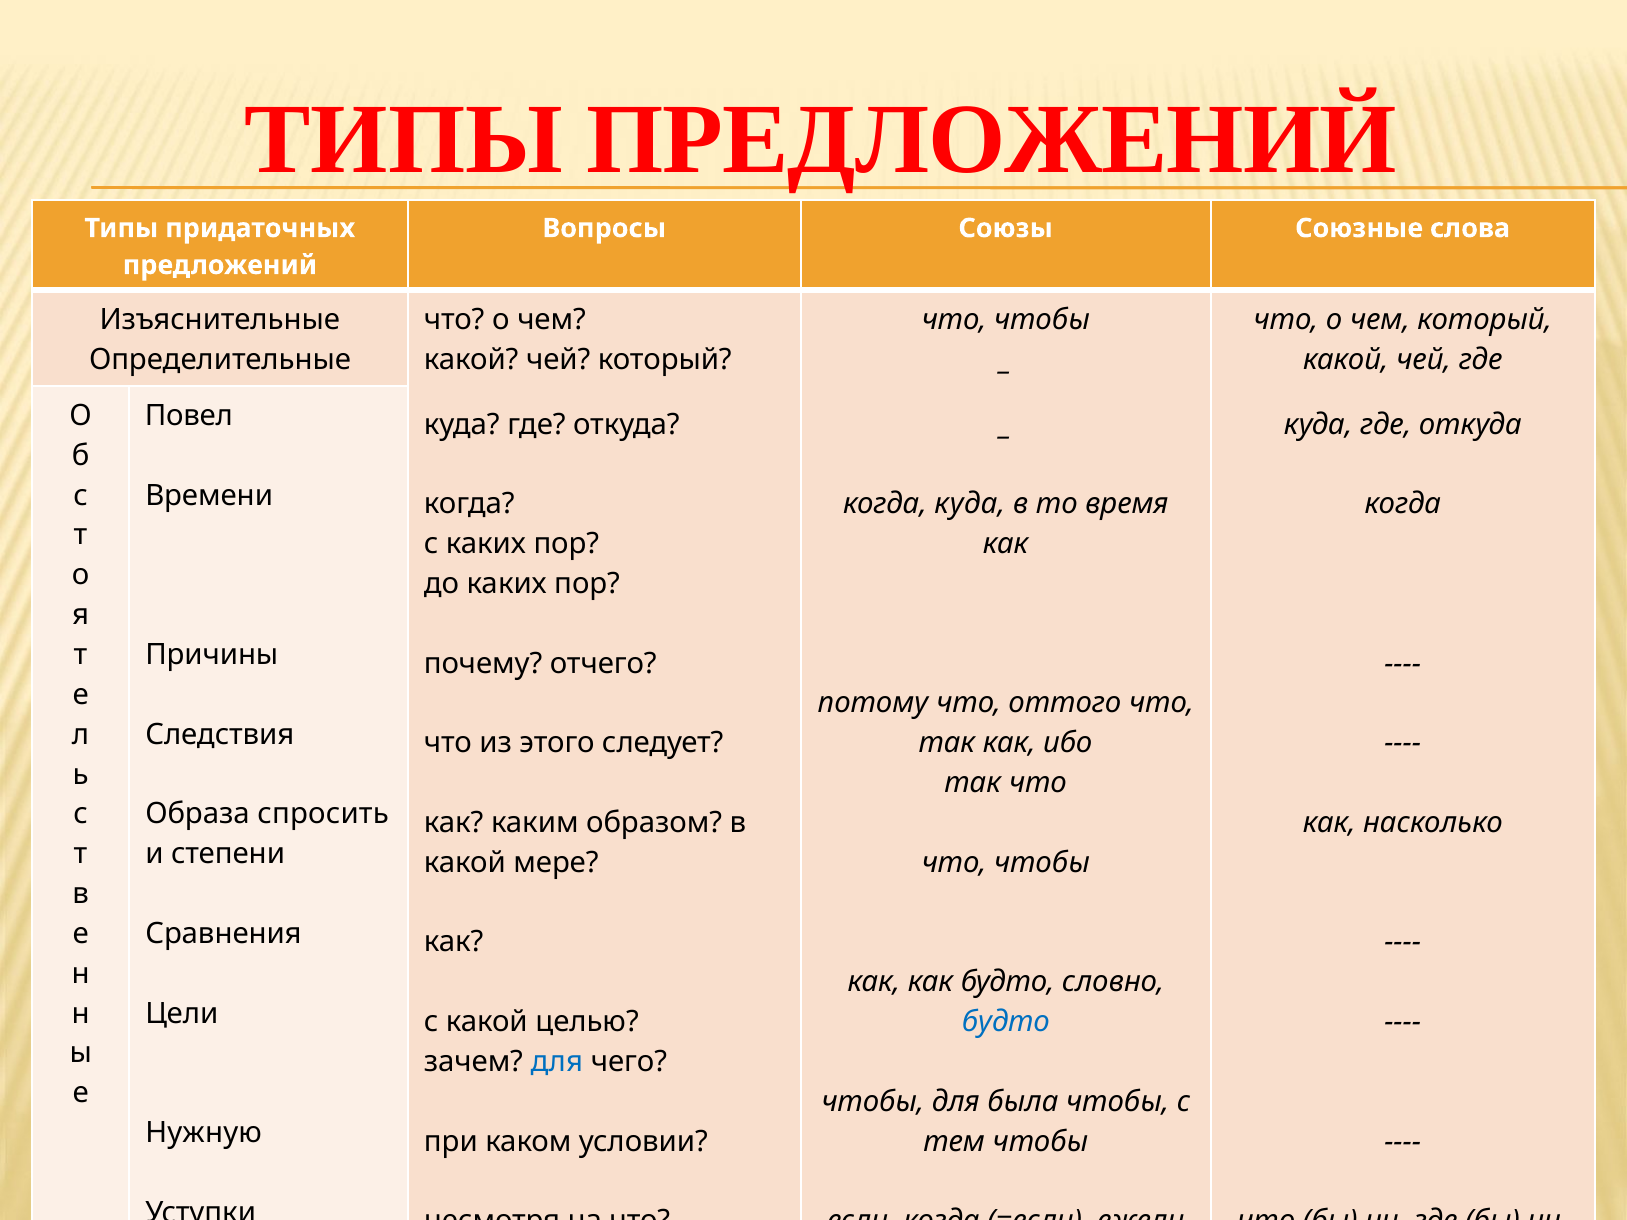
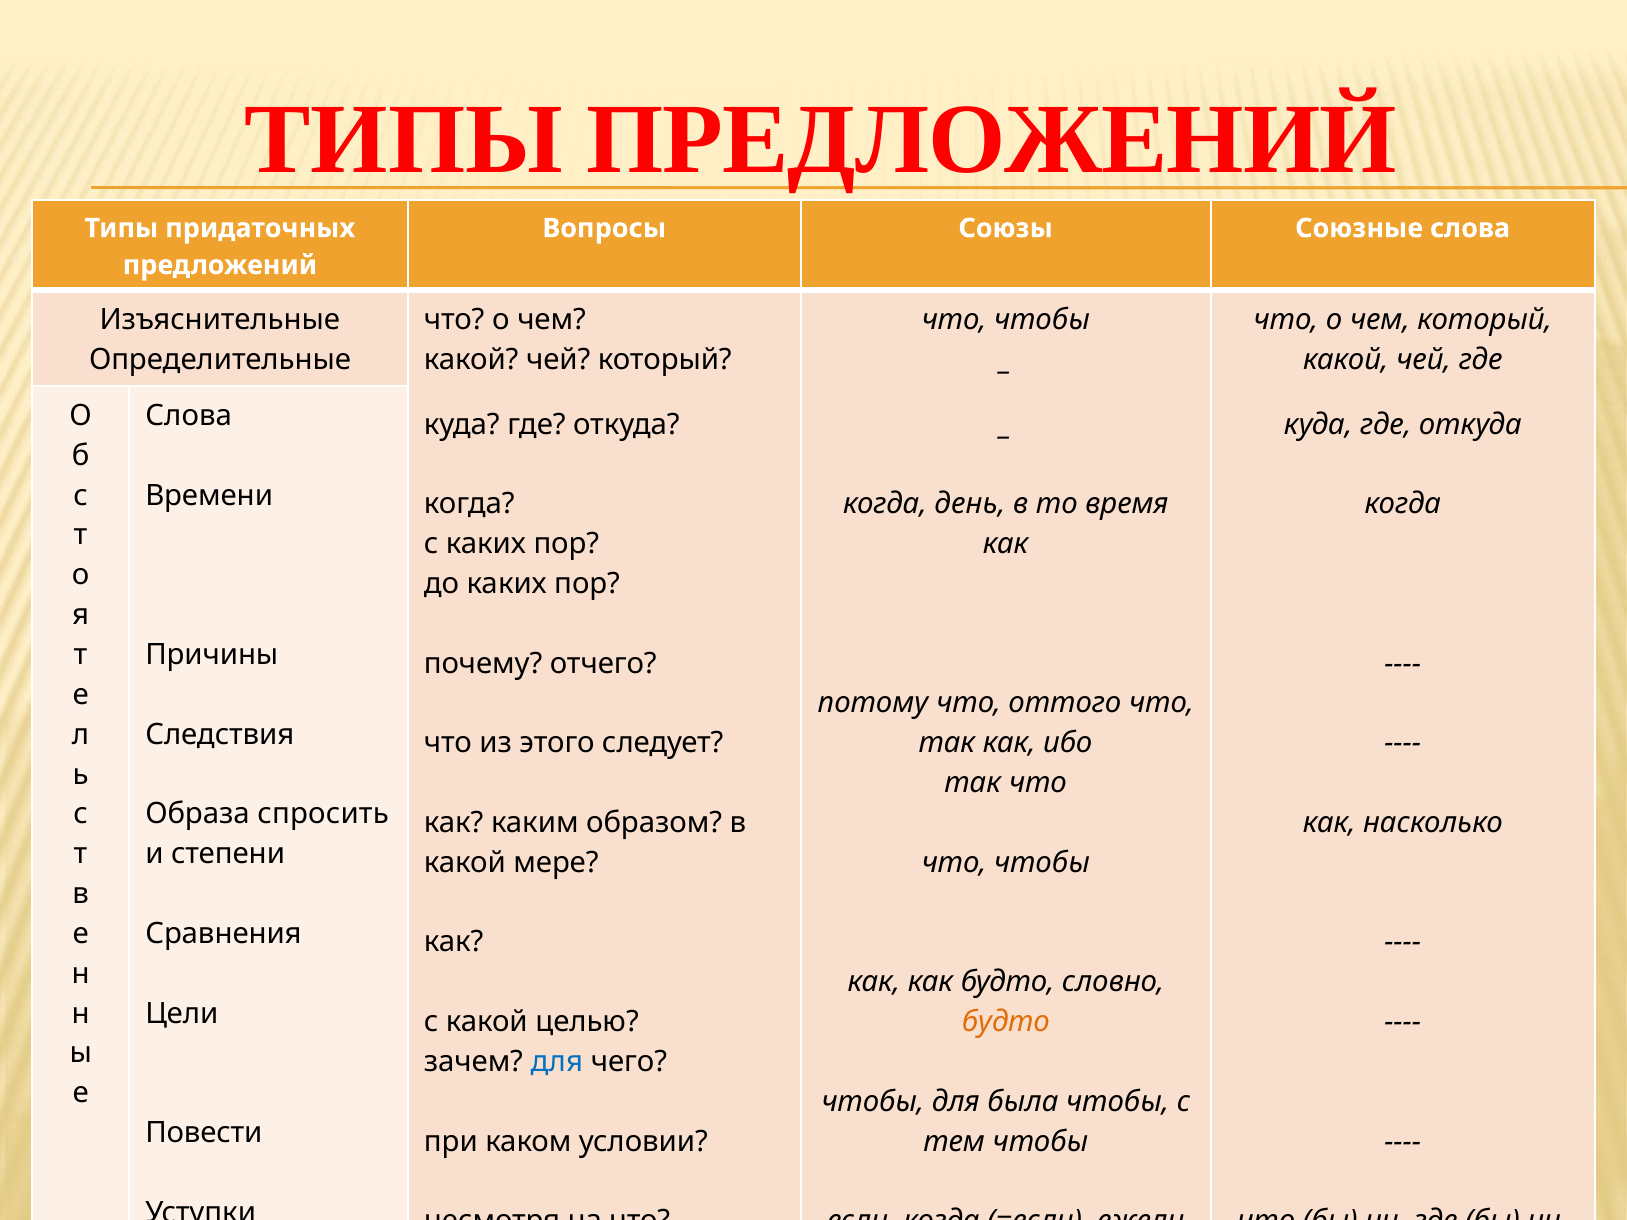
Повел at (189, 416): Повел -> Слова
когда куда: куда -> день
будто at (1006, 1022) colour: blue -> orange
Нужную: Нужную -> Повести
